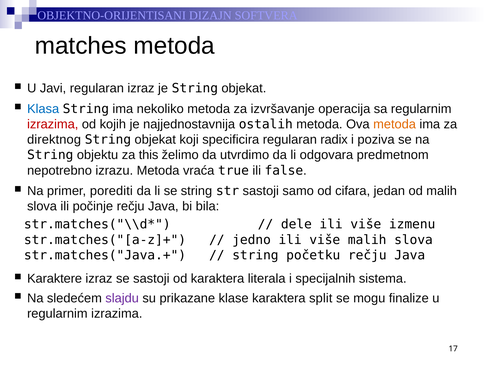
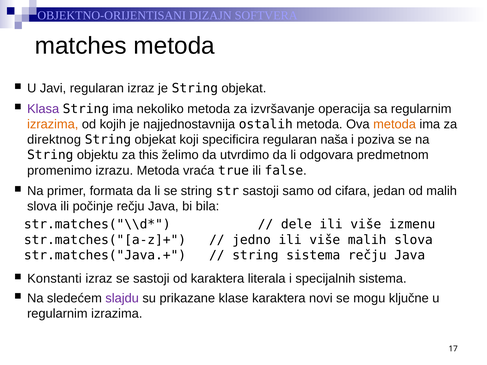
Klasa colour: blue -> purple
izrazima at (53, 124) colour: red -> orange
radix: radix -> naša
nepotrebno: nepotrebno -> promenimo
porediti: porediti -> formata
string početku: početku -> sistema
Karaktere: Karaktere -> Konstanti
split: split -> novi
finalize: finalize -> ključne
